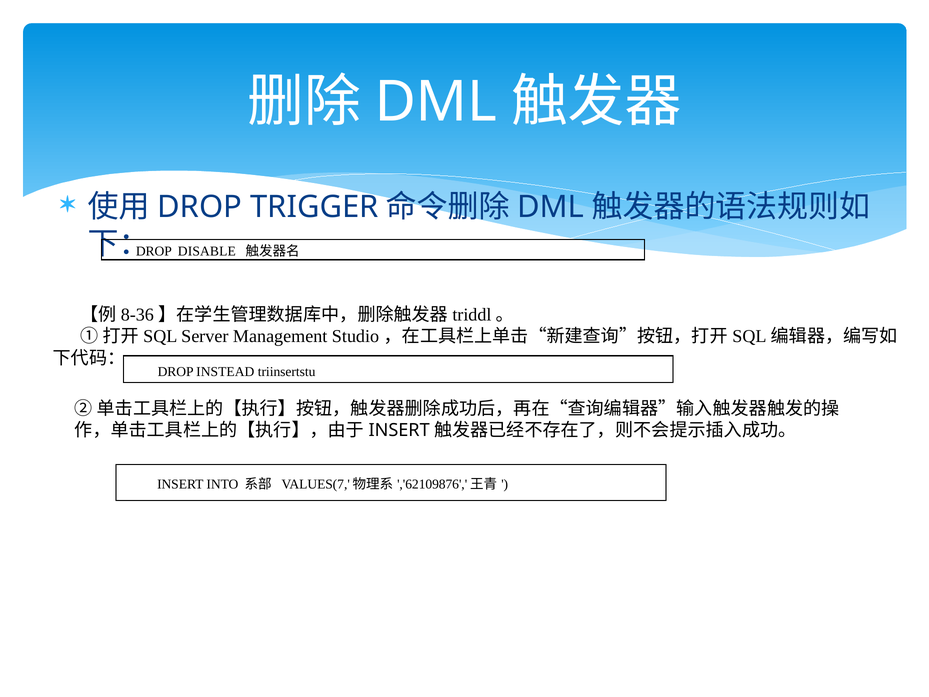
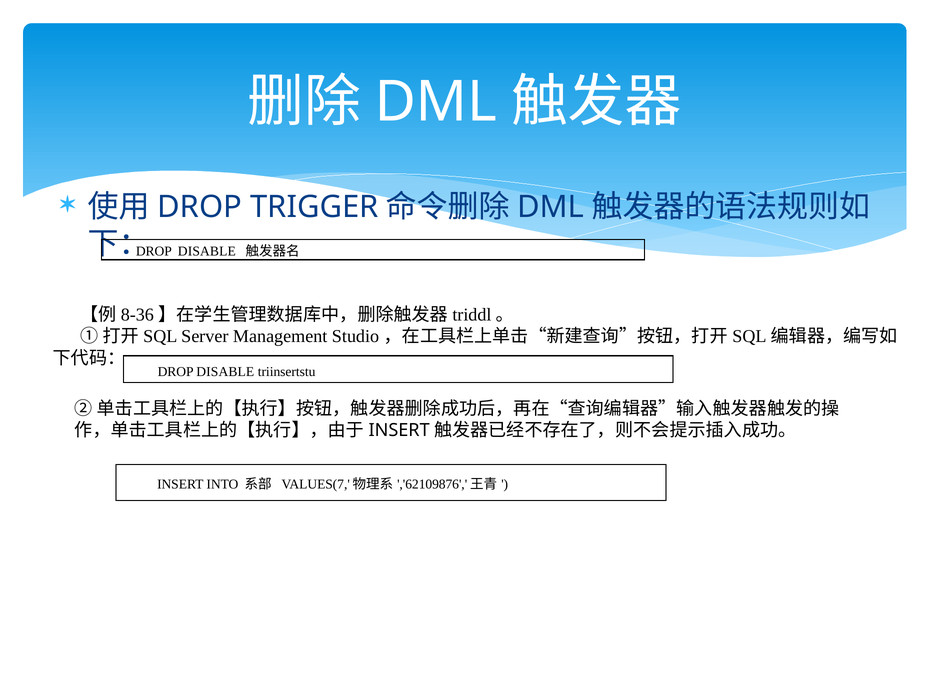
INSTEAD at (225, 372): INSTEAD -> DISABLE
